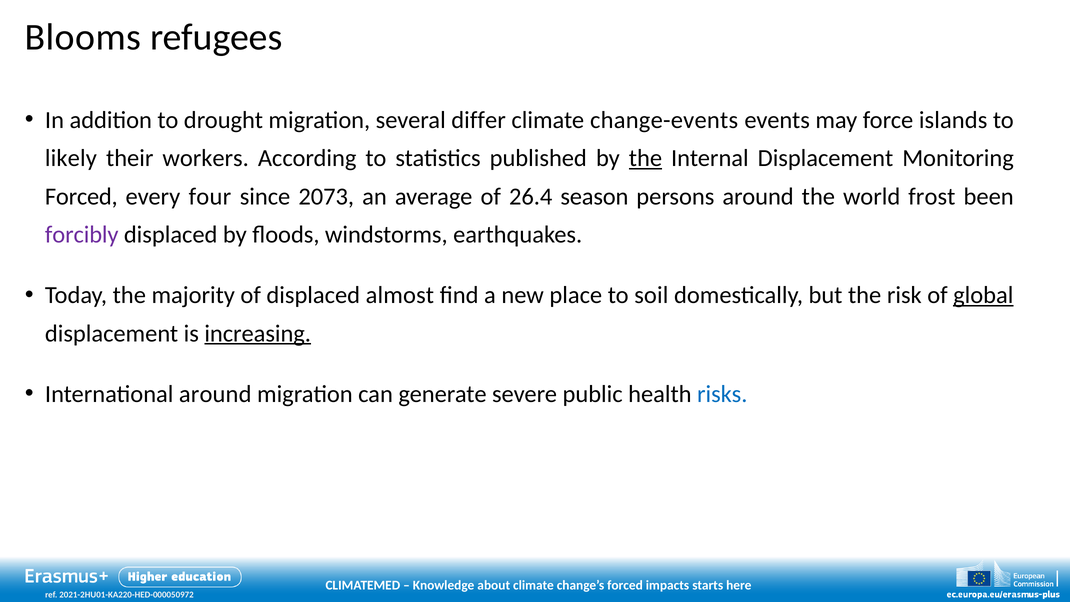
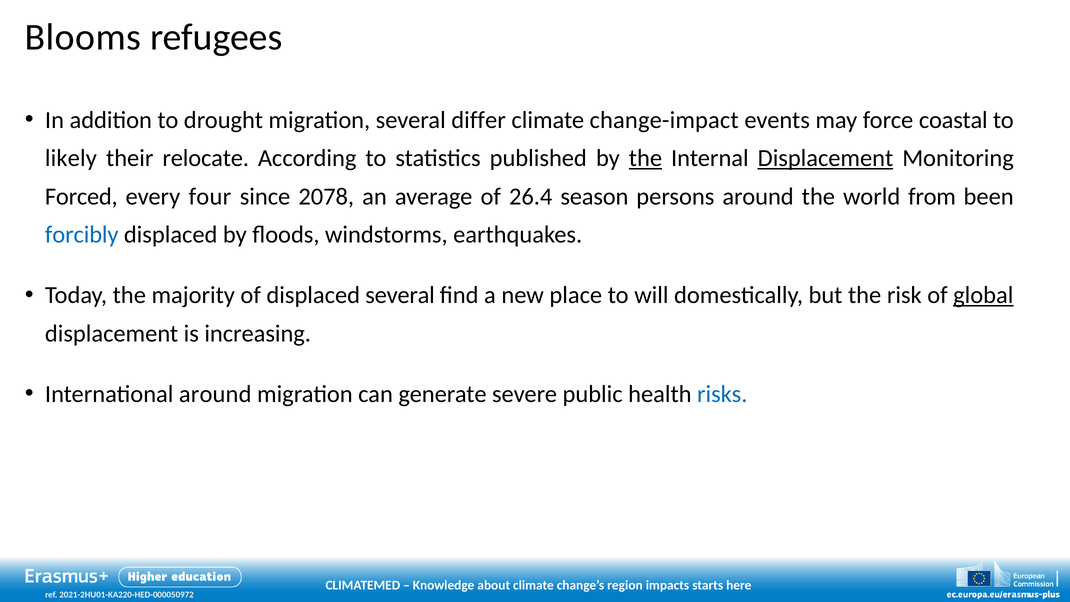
change-events: change-events -> change-impact
islands: islands -> coastal
workers: workers -> relocate
Displacement at (825, 158) underline: none -> present
2073: 2073 -> 2078
frost: frost -> from
forcibly colour: purple -> blue
displaced almost: almost -> several
soil: soil -> will
increasing underline: present -> none
forced at (625, 585): forced -> region
